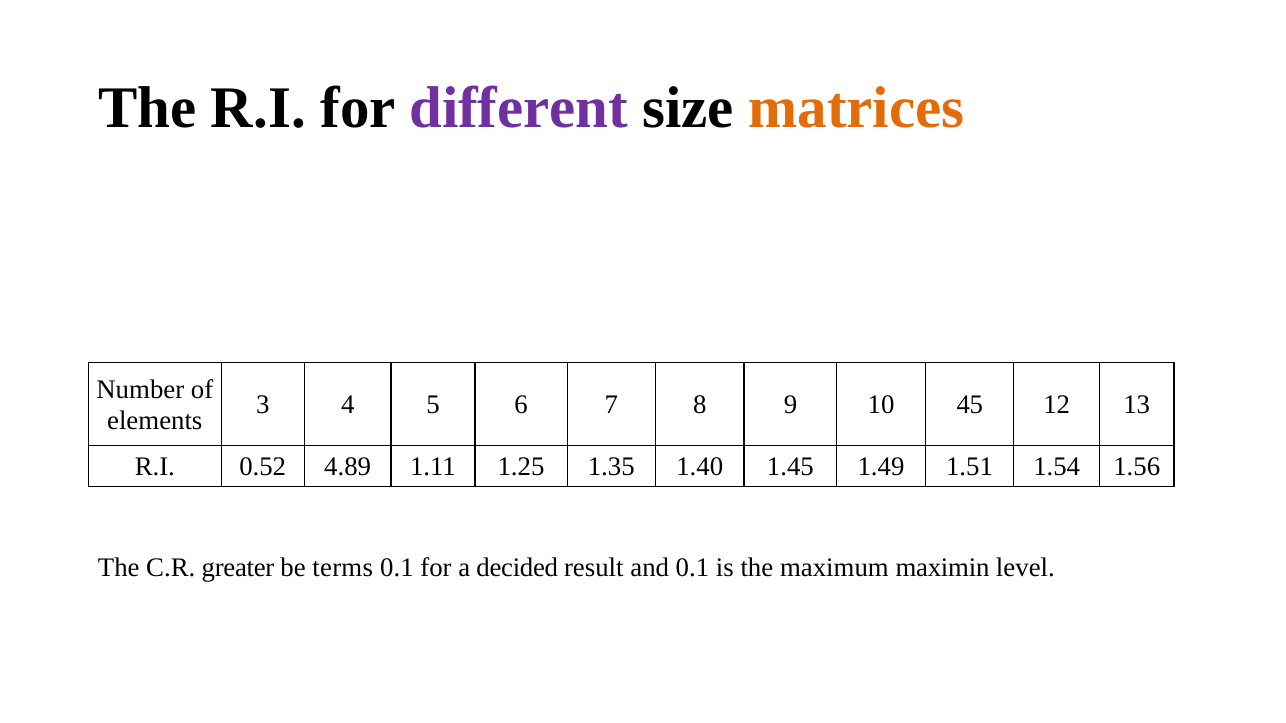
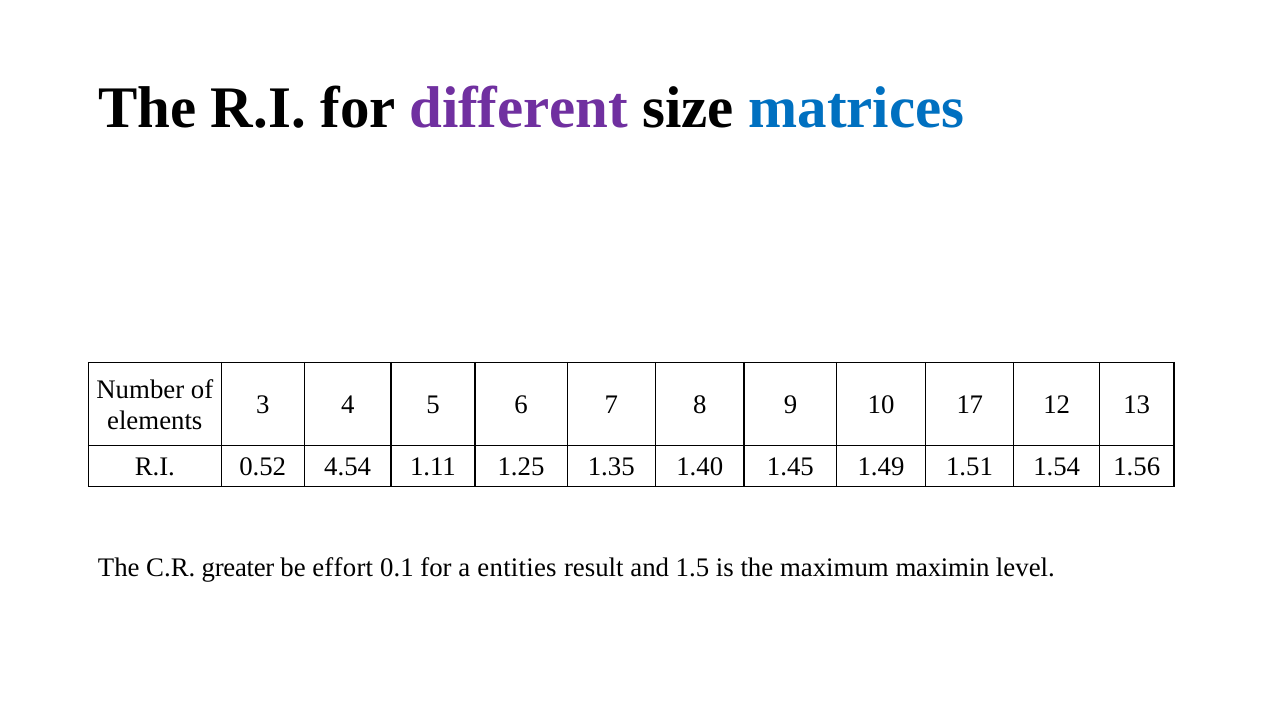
matrices colour: orange -> blue
45: 45 -> 17
4.89: 4.89 -> 4.54
terms: terms -> effort
decided: decided -> entities
and 0.1: 0.1 -> 1.5
